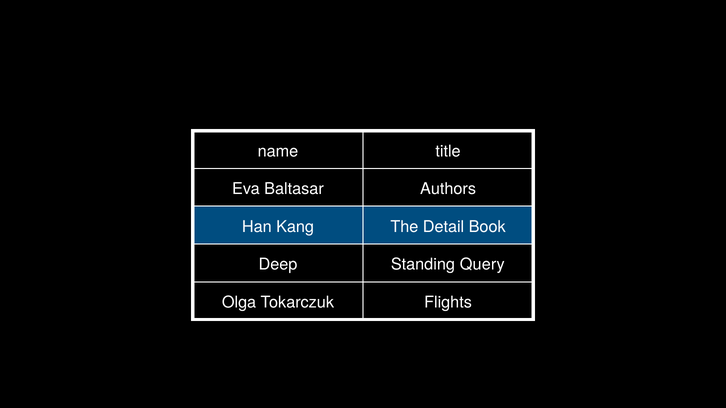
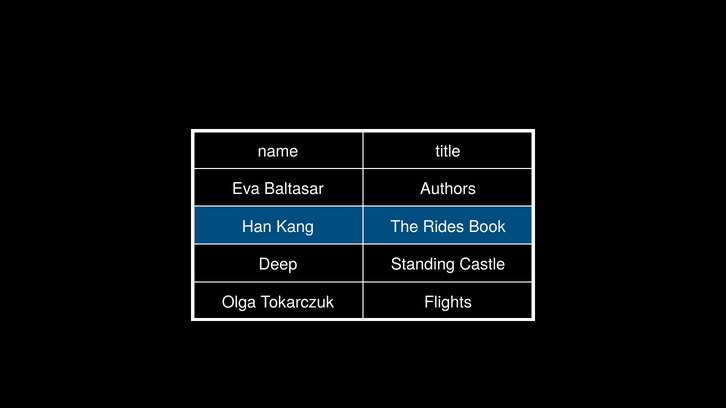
Detail: Detail -> Rides
Query: Query -> Castle
